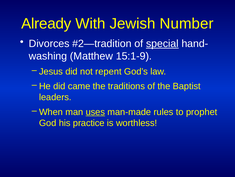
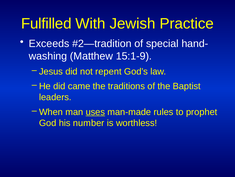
Already: Already -> Fulfilled
Number: Number -> Practice
Divorces: Divorces -> Exceeds
special underline: present -> none
practice: practice -> number
